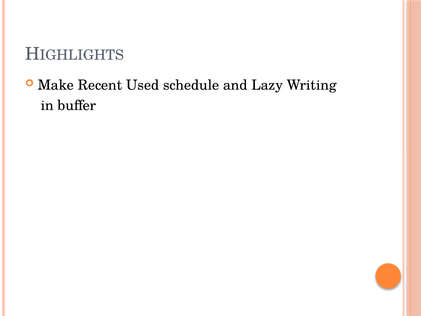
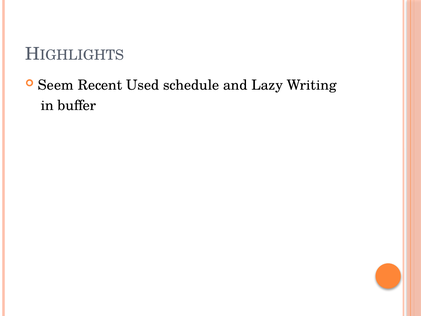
Make: Make -> Seem
